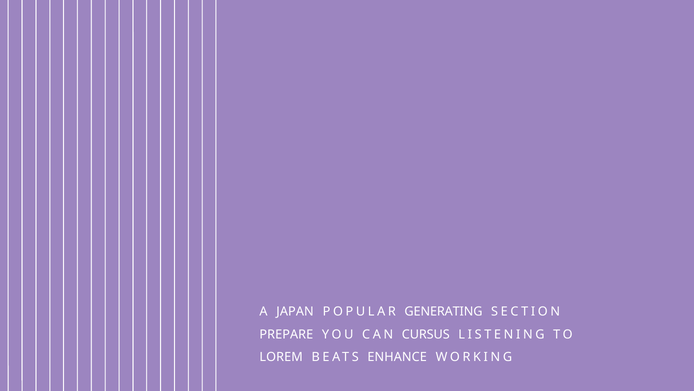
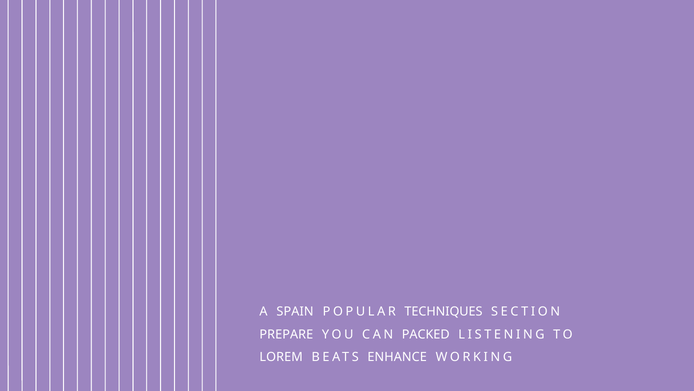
JAPAN: JAPAN -> SPAIN
GENERATING: GENERATING -> TECHNIQUES
CURSUS: CURSUS -> PACKED
